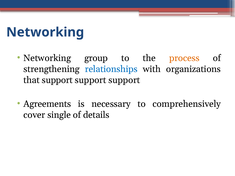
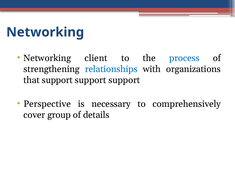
group: group -> client
process colour: orange -> blue
Agreements: Agreements -> Perspective
single: single -> group
